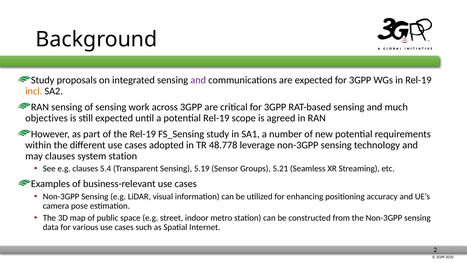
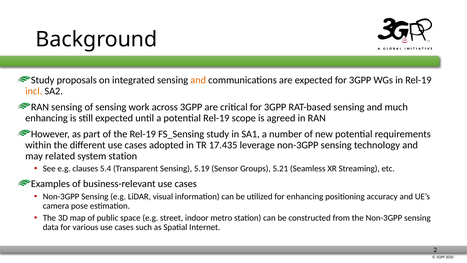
and at (198, 80) colour: purple -> orange
objectives at (47, 118): objectives -> enhancing
48.778: 48.778 -> 17.435
may clauses: clauses -> related
